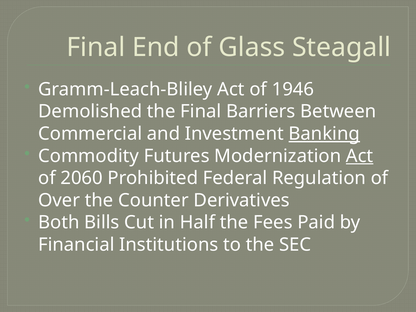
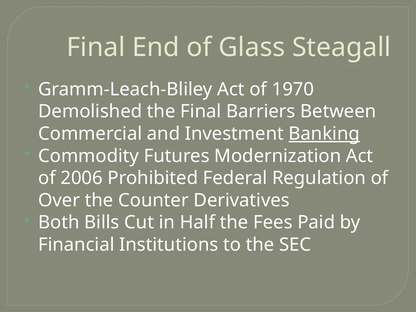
1946: 1946 -> 1970
Act at (360, 156) underline: present -> none
2060: 2060 -> 2006
